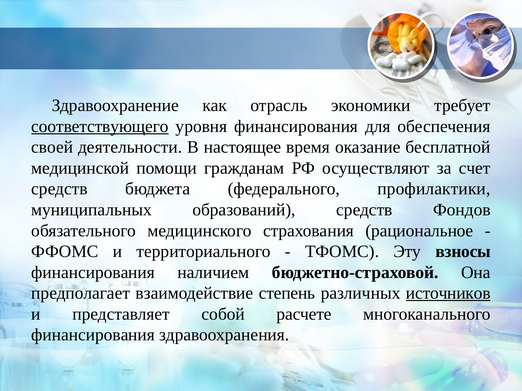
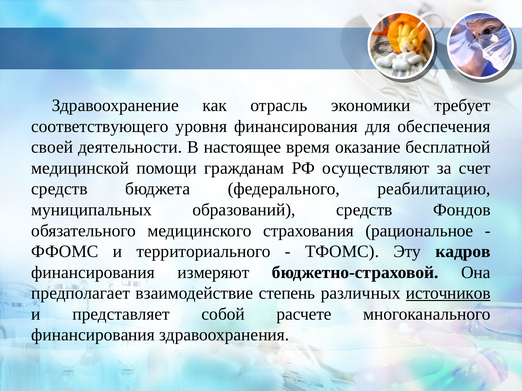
соответствующего underline: present -> none
профилактики: профилактики -> реабилитацию
взносы: взносы -> кадров
наличием: наличием -> измеряют
